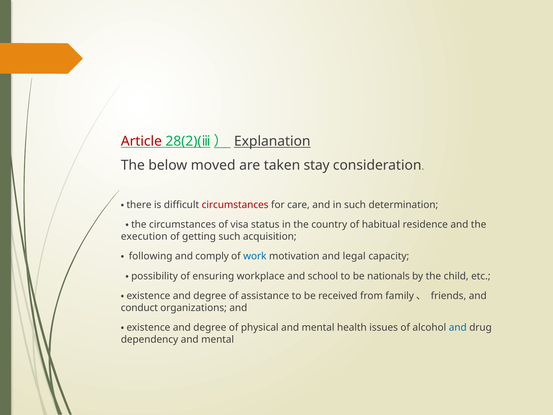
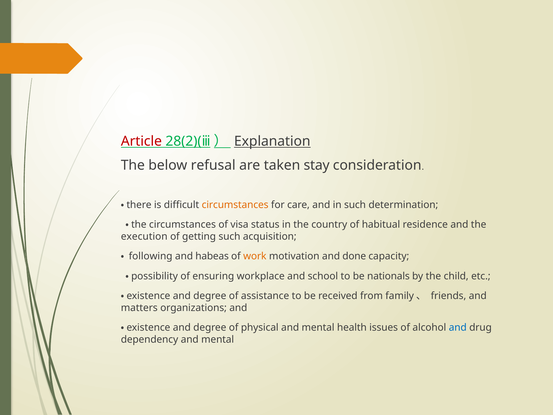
moved: moved -> refusal
circumstances at (235, 205) colour: red -> orange
comply: comply -> habeas
work colour: blue -> orange
legal: legal -> done
conduct: conduct -> matters
